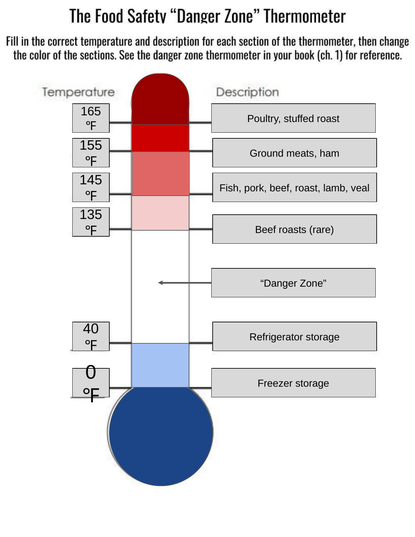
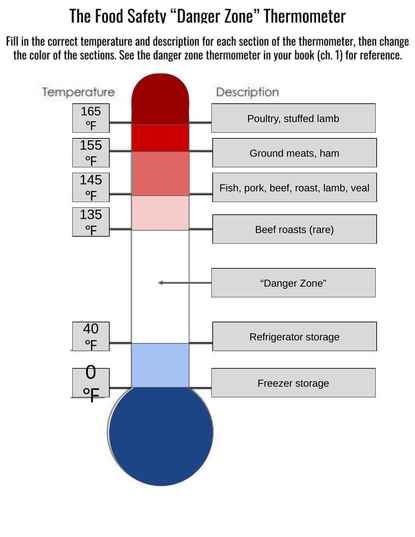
stuffed roast: roast -> lamb
